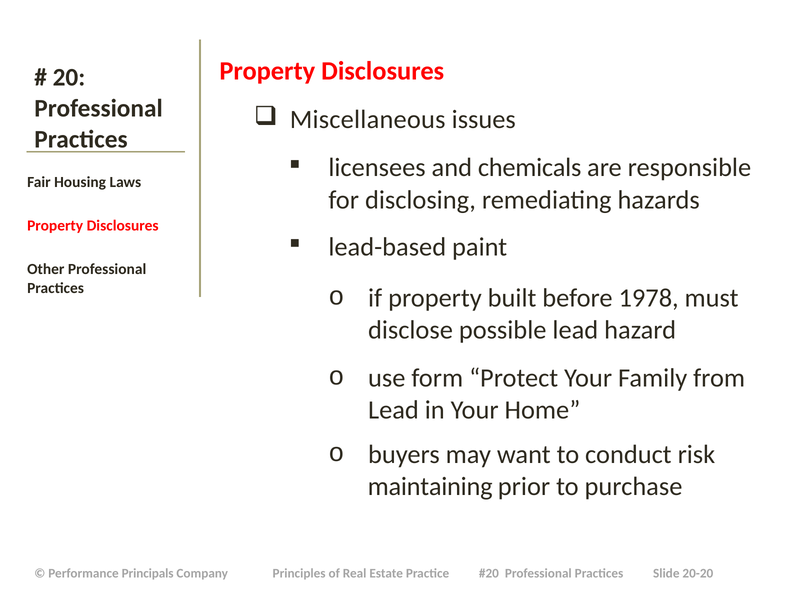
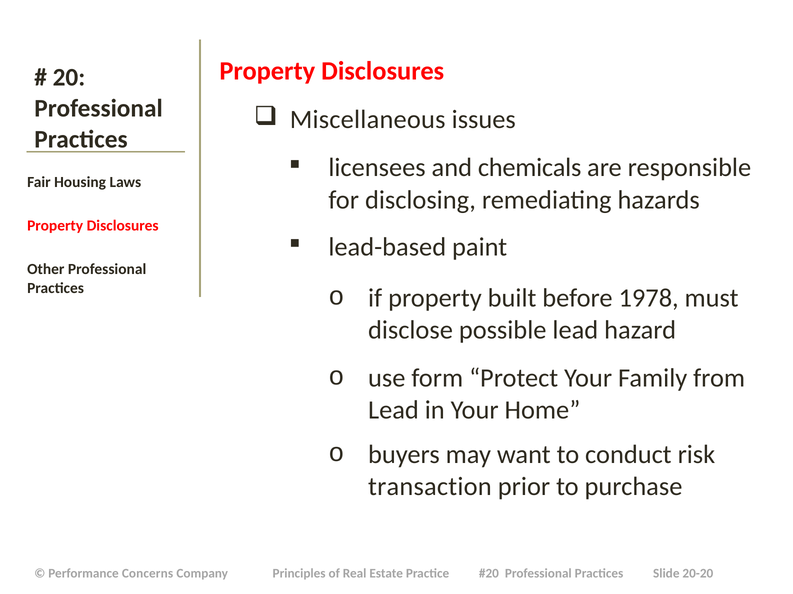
maintaining: maintaining -> transaction
Principals: Principals -> Concerns
